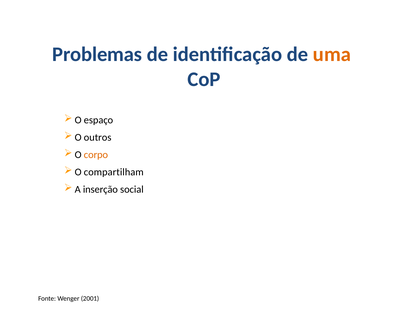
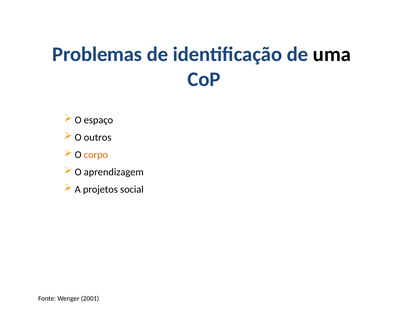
uma colour: orange -> black
compartilham: compartilham -> aprendizagem
inserção: inserção -> projetos
